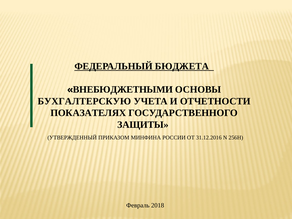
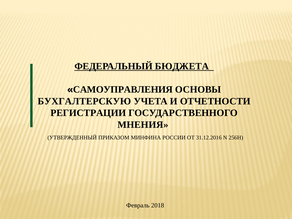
ВНЕБЮДЖЕТНЫМИ: ВНЕБЮДЖЕТНЫМИ -> САМОУПРАВЛЕНИЯ
ПОКАЗАТЕЛЯХ: ПОКАЗАТЕЛЯХ -> РЕГИСТРАЦИИ
ЗАЩИТЫ: ЗАЩИТЫ -> МНЕНИЯ
